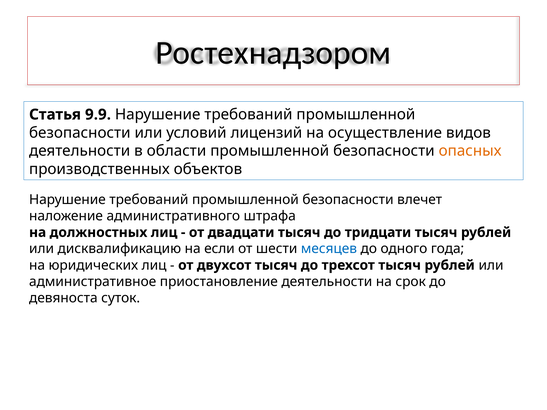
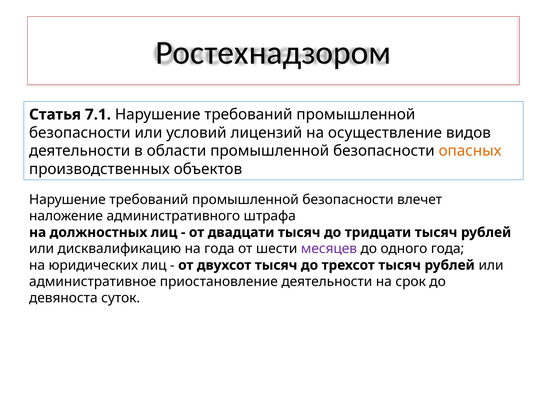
9.9: 9.9 -> 7.1
на если: если -> года
месяцев colour: blue -> purple
